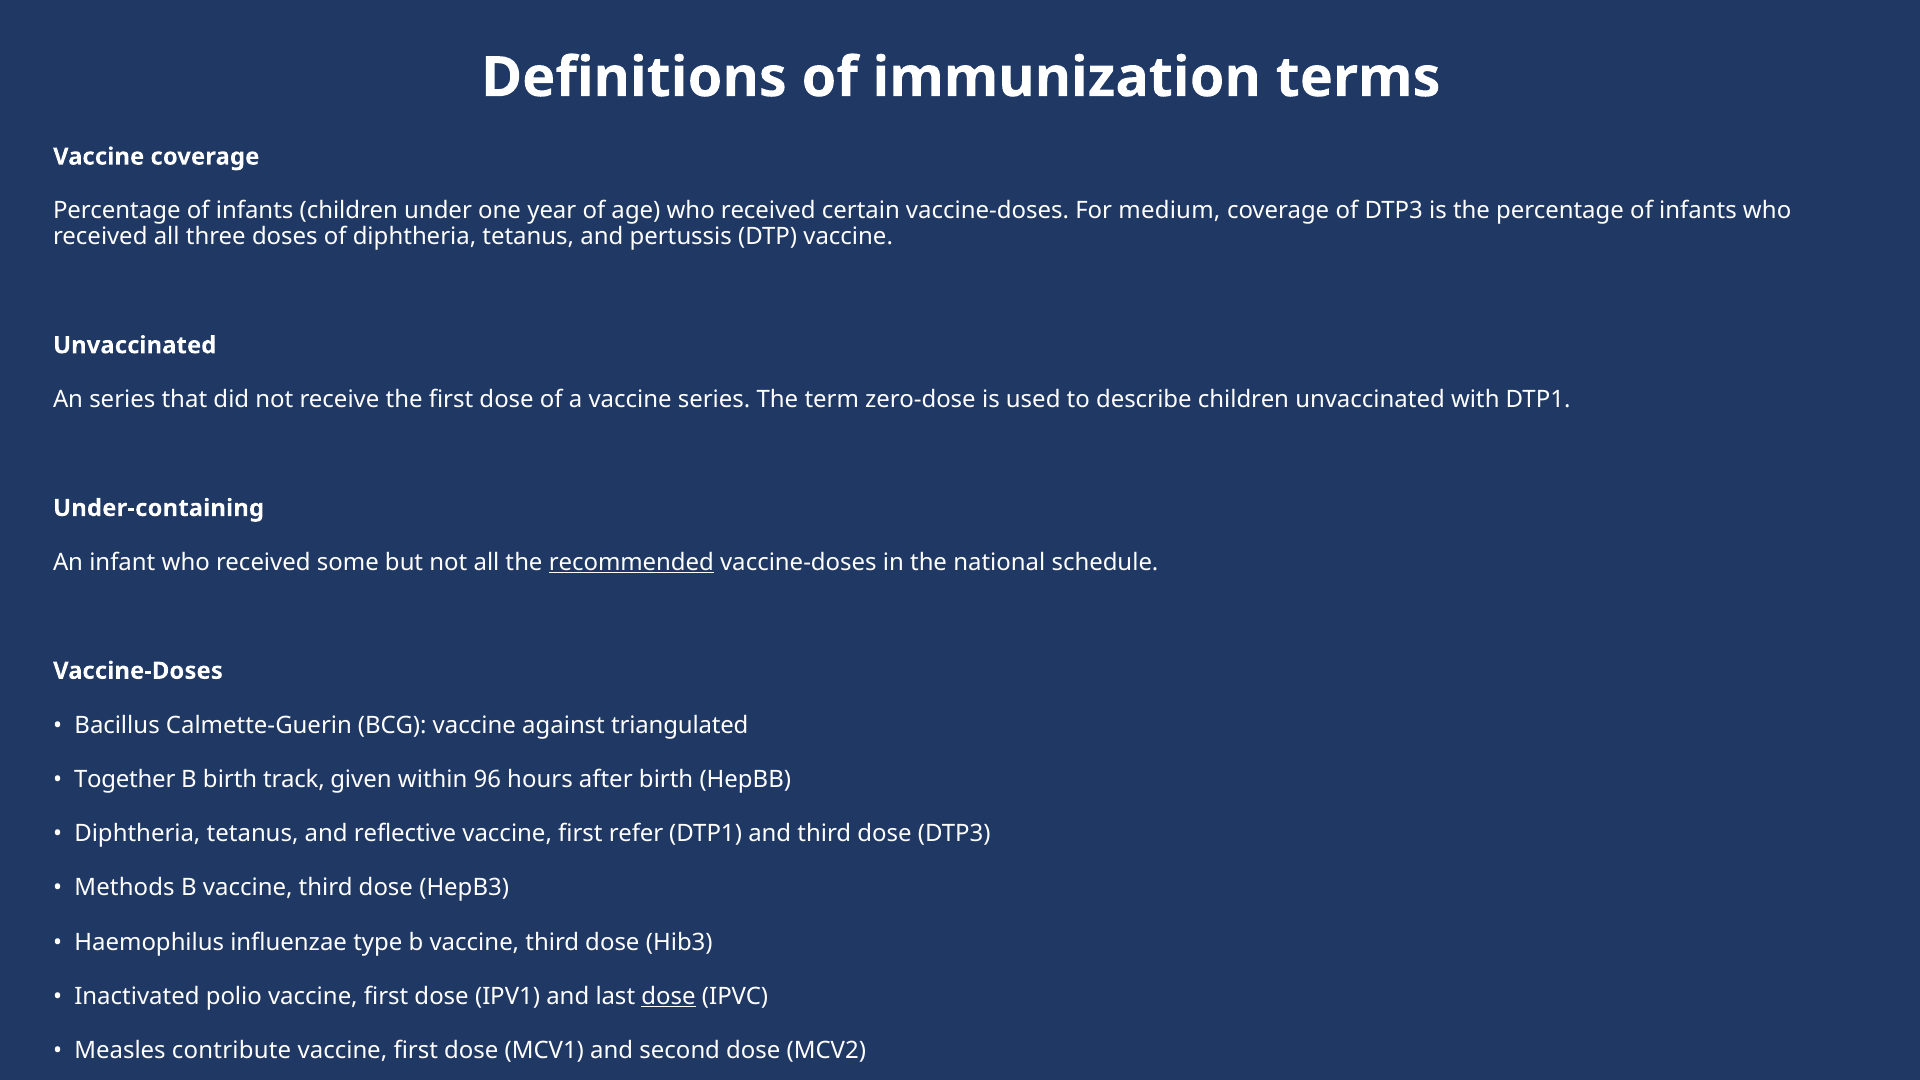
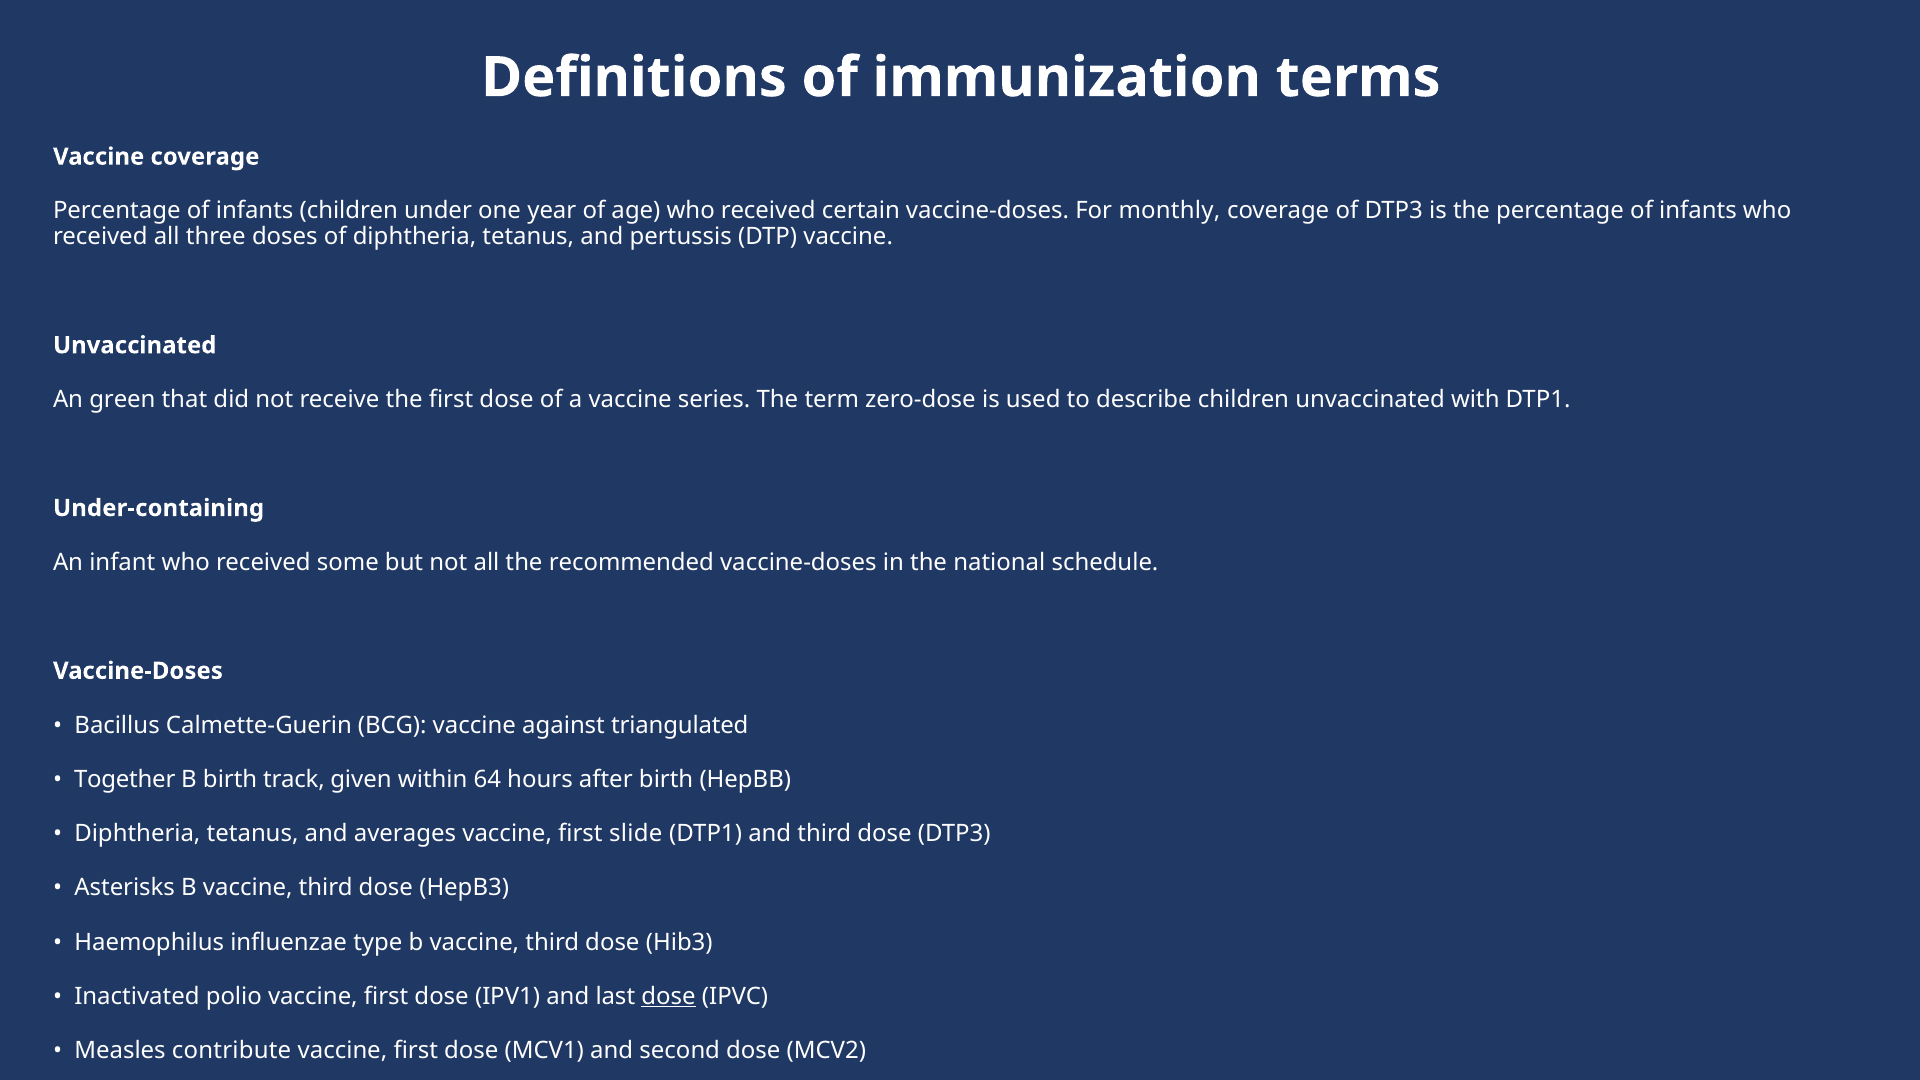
medium: medium -> monthly
An series: series -> green
recommended underline: present -> none
96: 96 -> 64
reflective: reflective -> averages
refer: refer -> slide
Methods: Methods -> Asterisks
